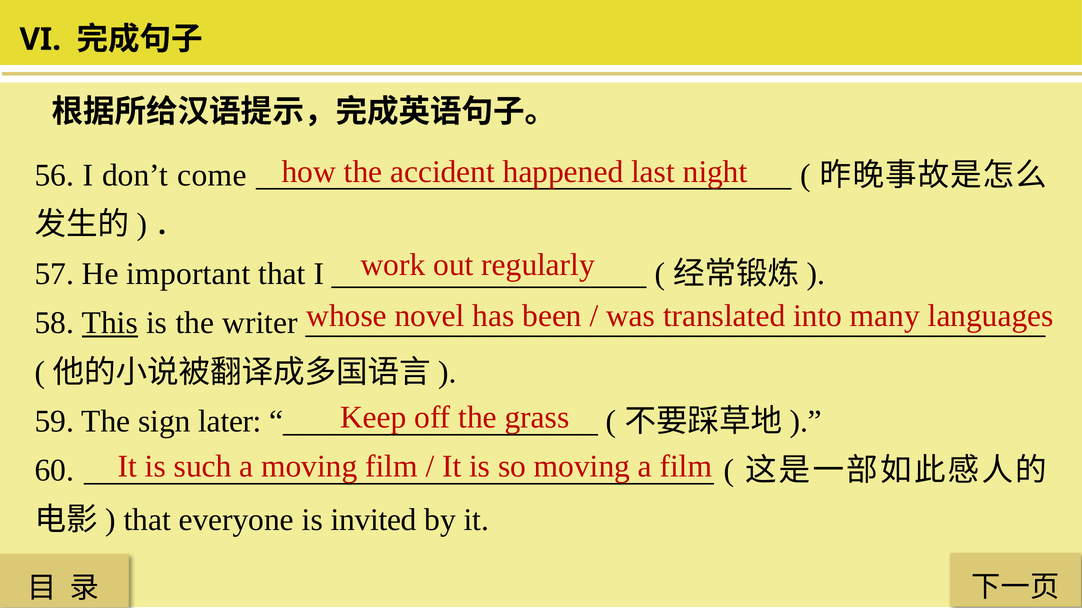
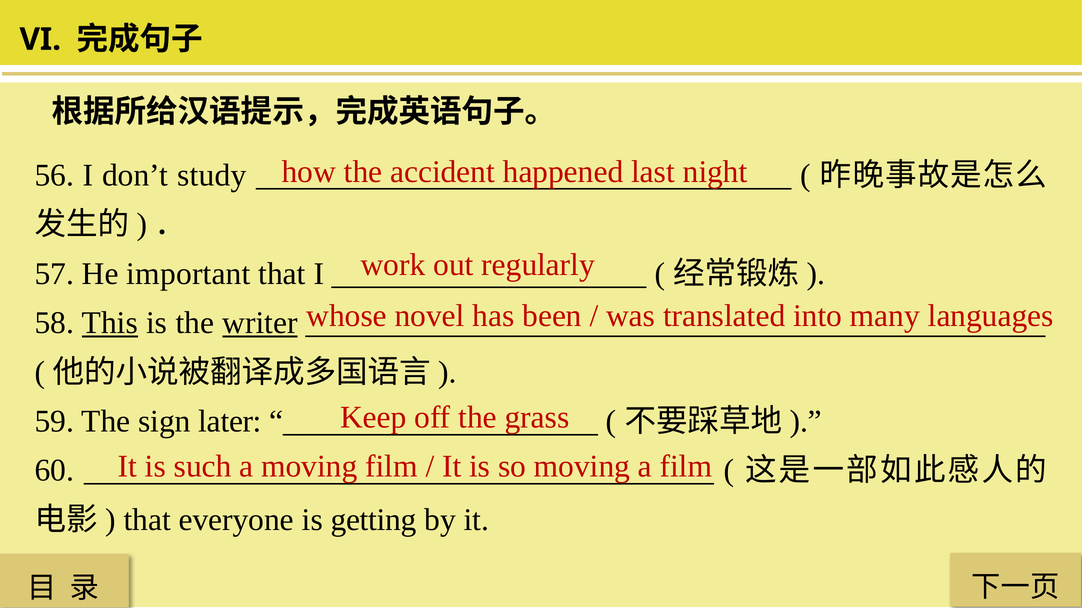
come: come -> study
writer underline: none -> present
invited: invited -> getting
